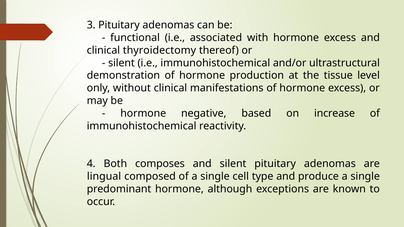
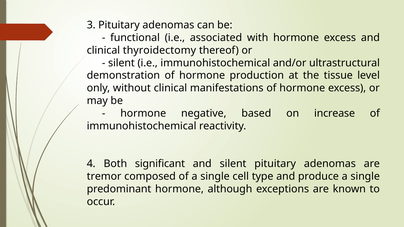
composes: composes -> significant
lingual: lingual -> tremor
